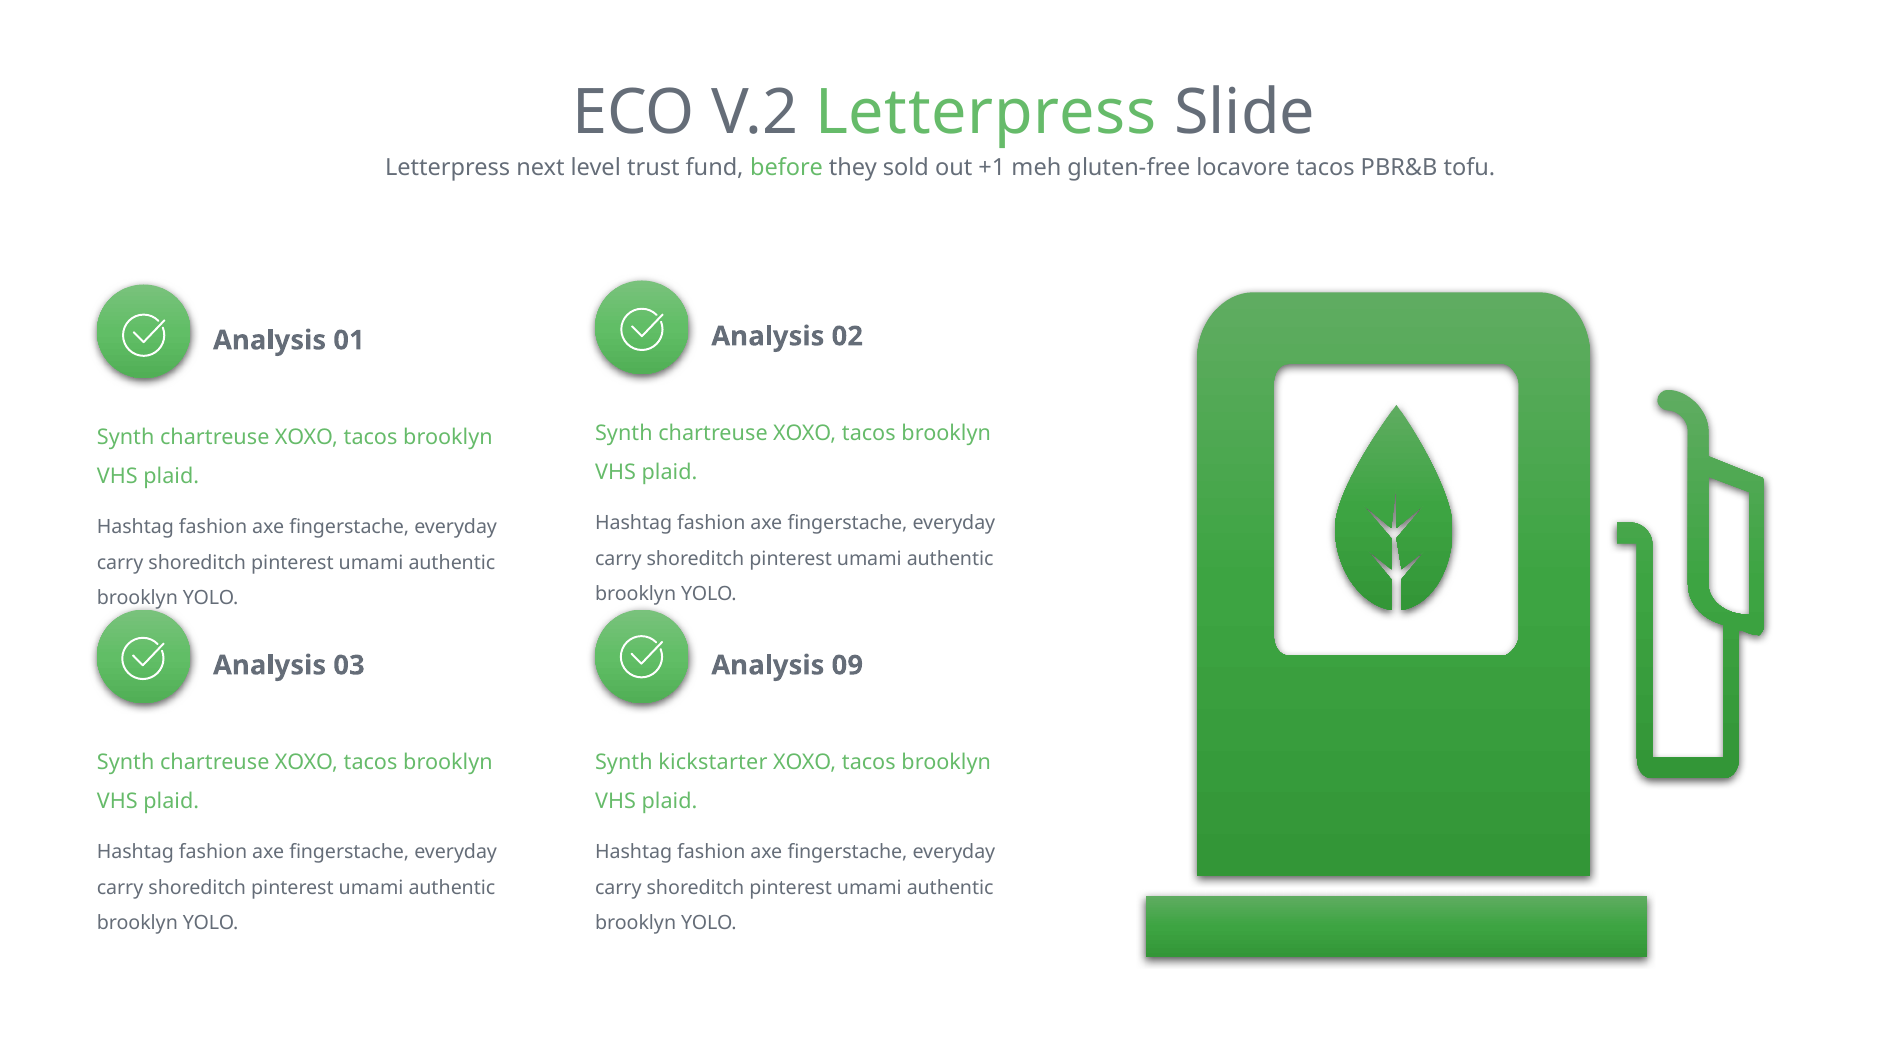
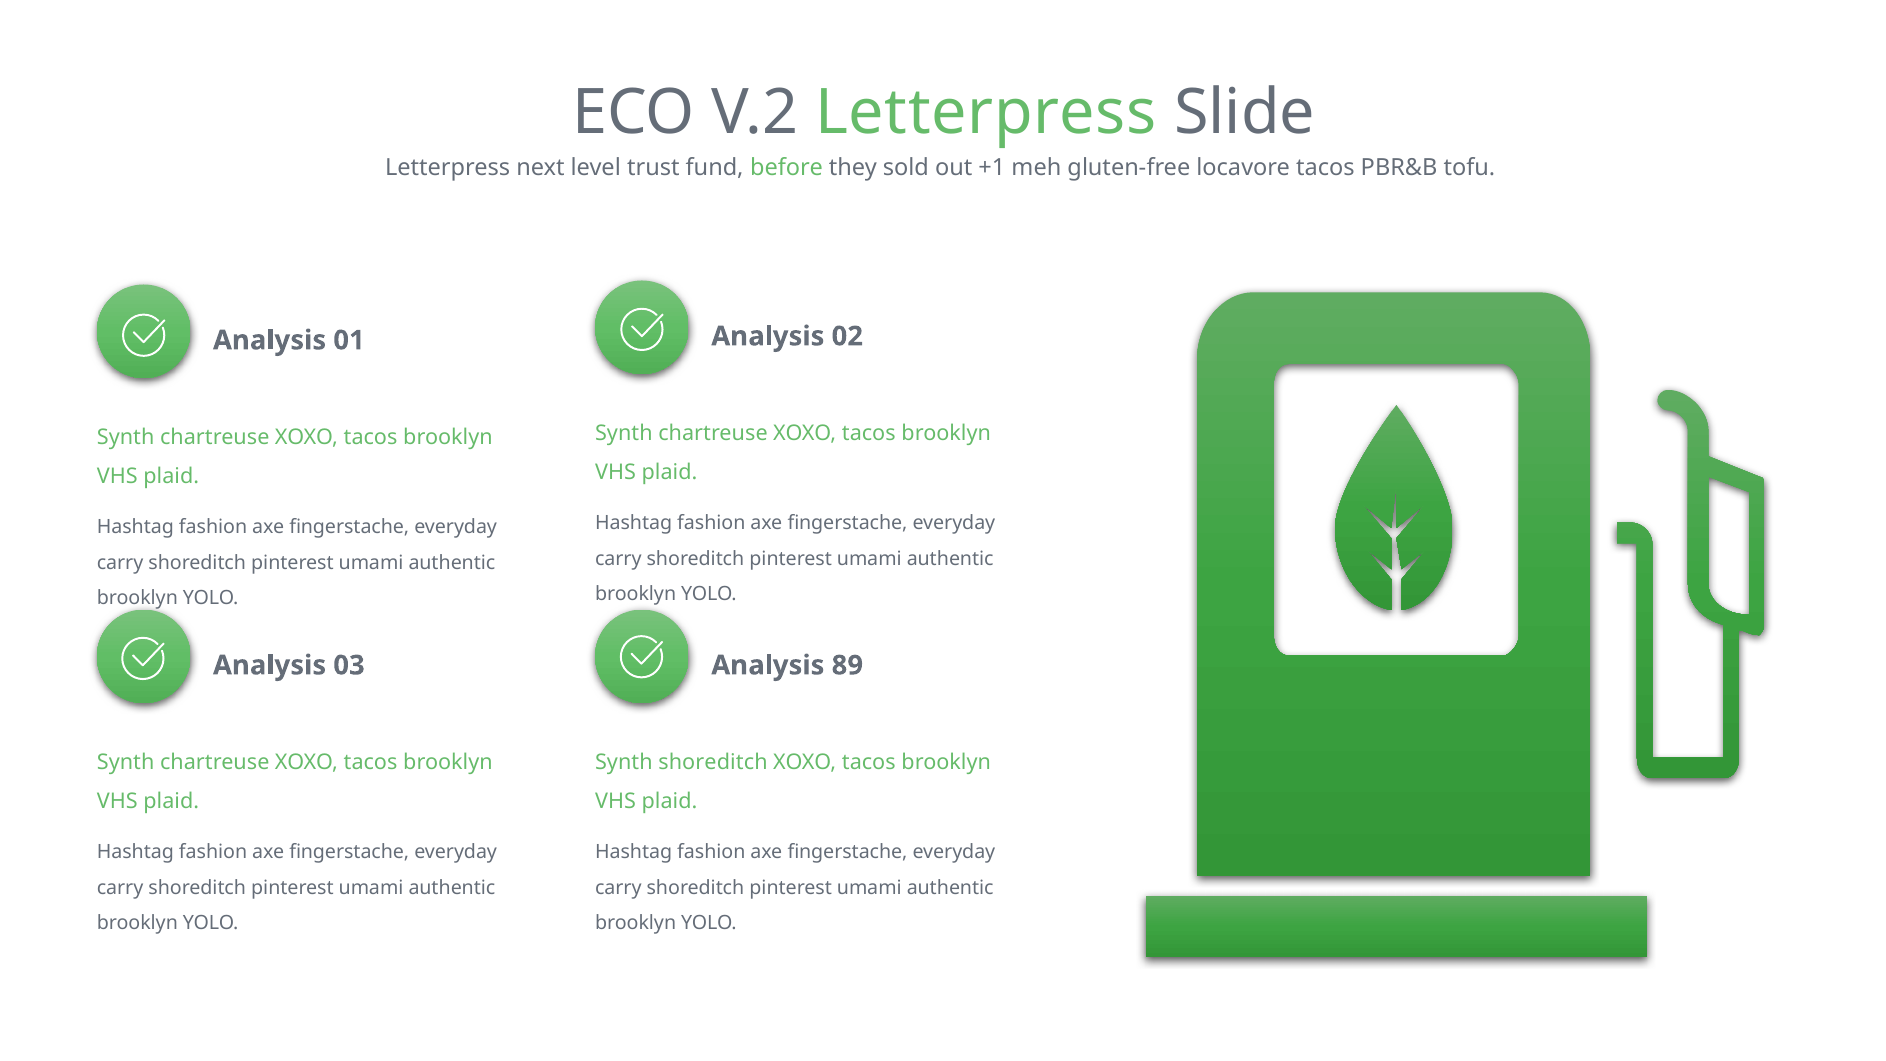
09: 09 -> 89
Synth kickstarter: kickstarter -> shoreditch
